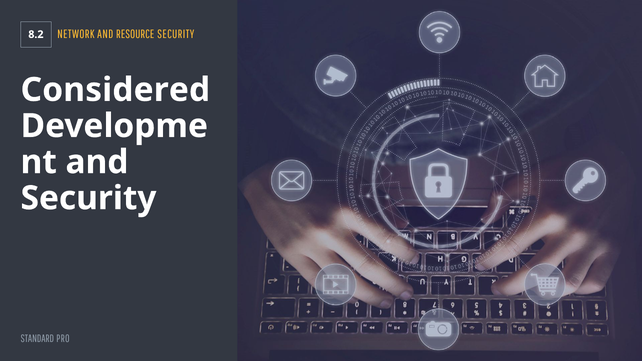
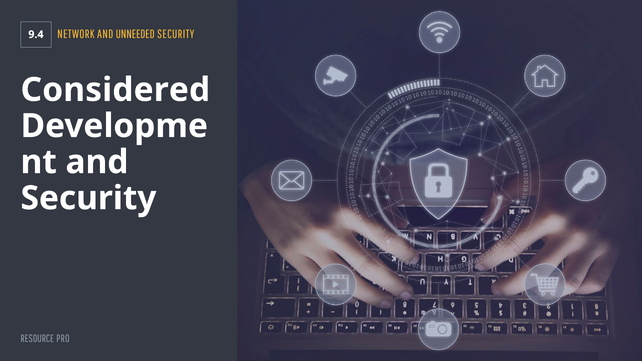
8.2: 8.2 -> 9.4
RESOURCE: RESOURCE -> UNNEEDED
STANDARD: STANDARD -> RESOURCE
